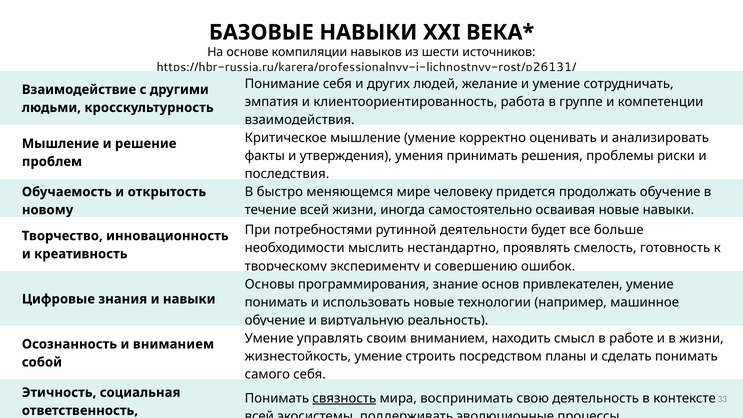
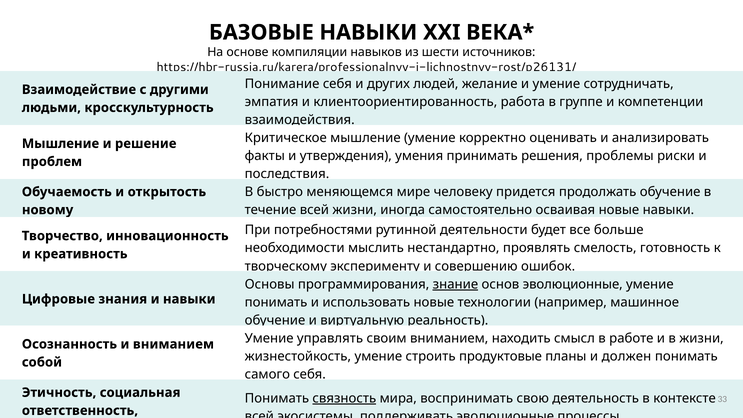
знание underline: none -> present
основ привлекателен: привлекателен -> эволюционные
посредством: посредством -> продуктовые
сделать: сделать -> должен
